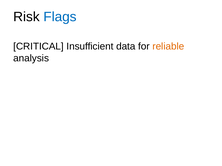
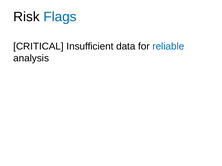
reliable colour: orange -> blue
